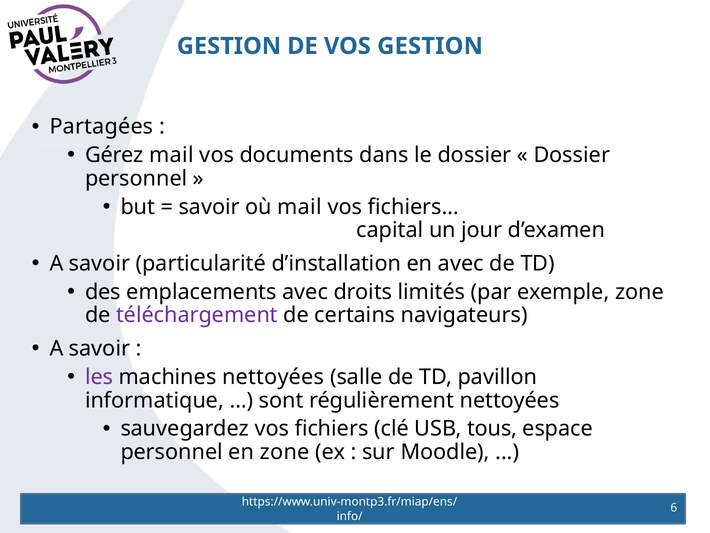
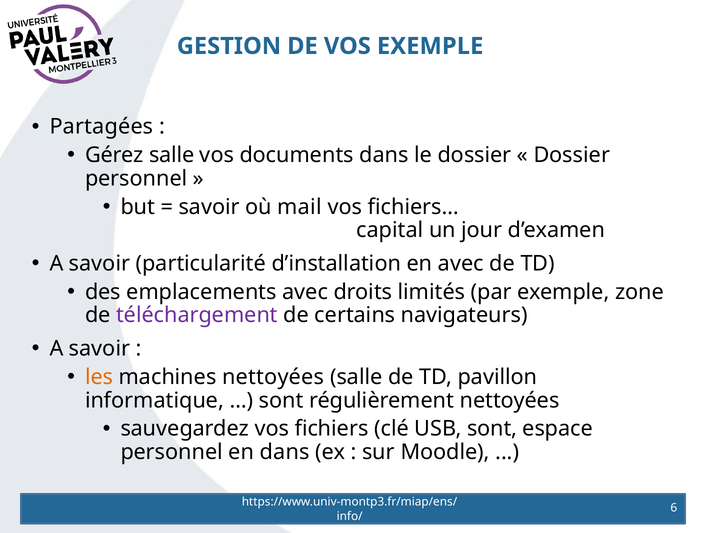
VOS GESTION: GESTION -> EXEMPLE
Gérez mail: mail -> salle
les colour: purple -> orange
USB tous: tous -> sont
en zone: zone -> dans
